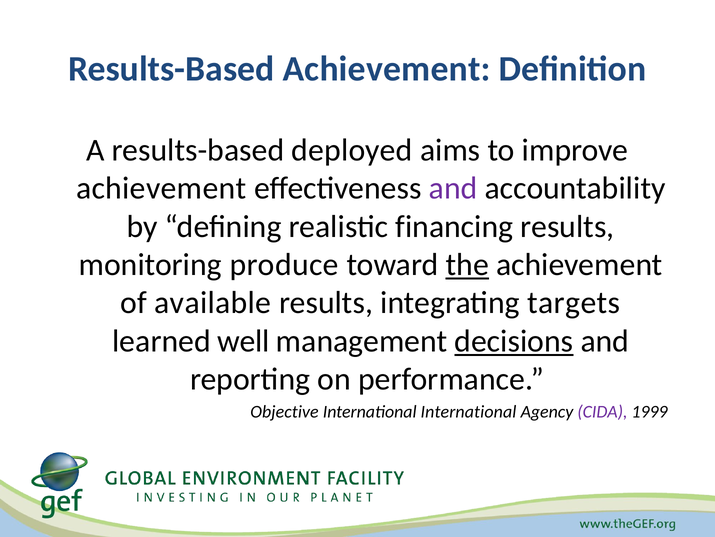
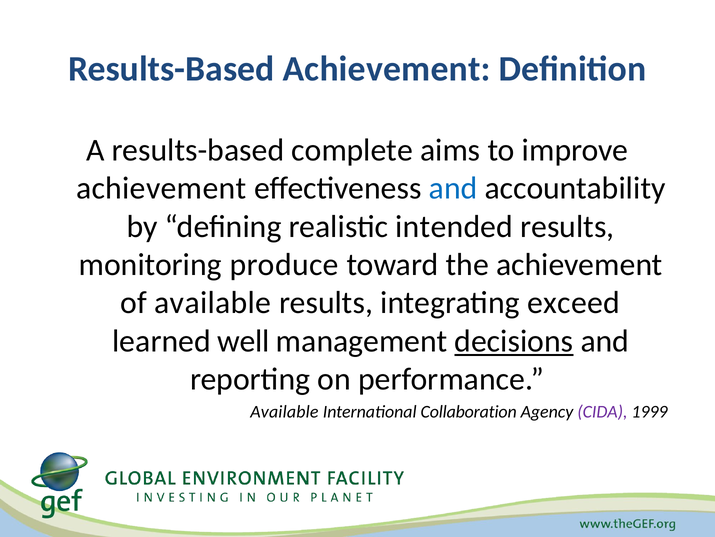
deployed: deployed -> complete
and at (453, 188) colour: purple -> blue
financing: financing -> intended
the underline: present -> none
targets: targets -> exceed
Objective at (284, 411): Objective -> Available
International International: International -> Collaboration
